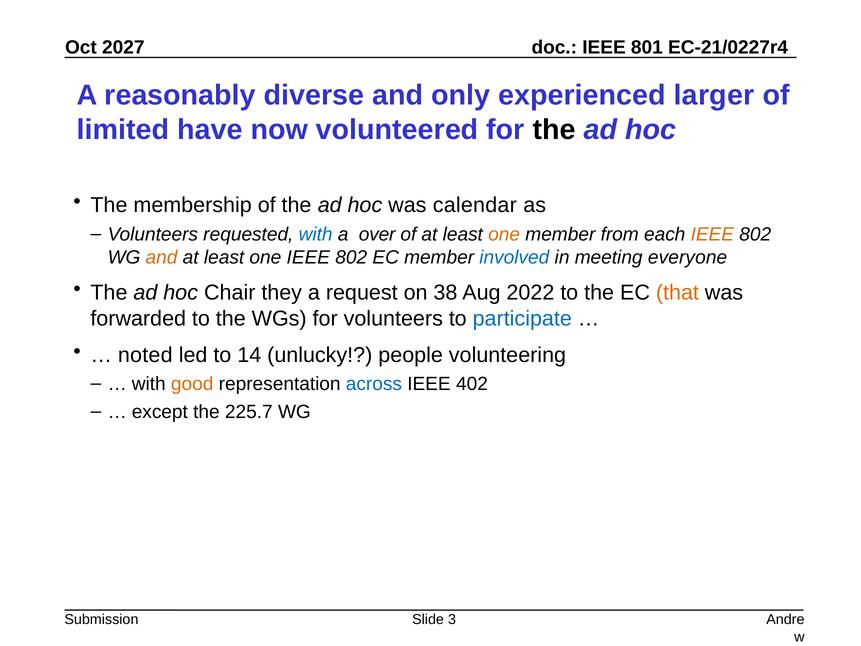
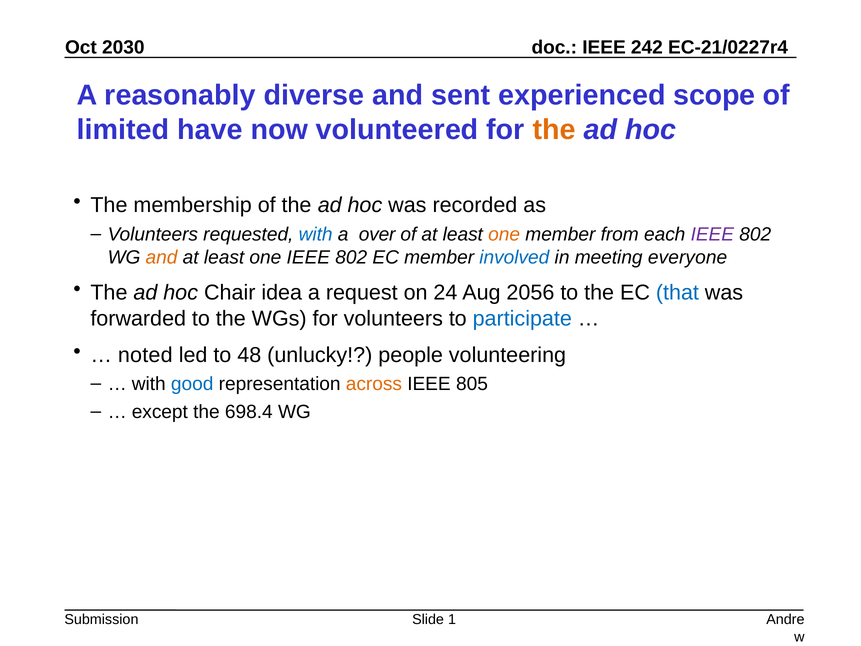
2027: 2027 -> 2030
801: 801 -> 242
only: only -> sent
larger: larger -> scope
the at (554, 130) colour: black -> orange
calendar: calendar -> recorded
IEEE at (712, 234) colour: orange -> purple
they: they -> idea
38: 38 -> 24
2022: 2022 -> 2056
that colour: orange -> blue
14: 14 -> 48
good colour: orange -> blue
across colour: blue -> orange
402: 402 -> 805
225.7: 225.7 -> 698.4
3: 3 -> 1
